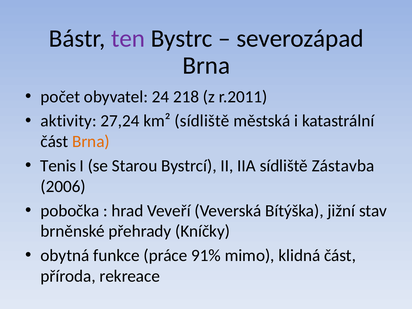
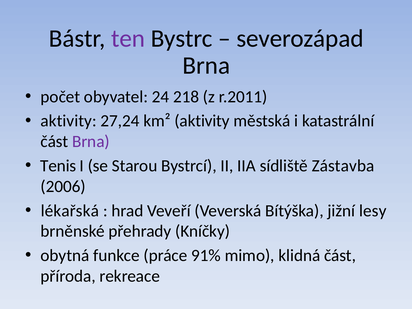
km² sídliště: sídliště -> aktivity
Brna at (91, 142) colour: orange -> purple
pobočka: pobočka -> lékařská
stav: stav -> lesy
